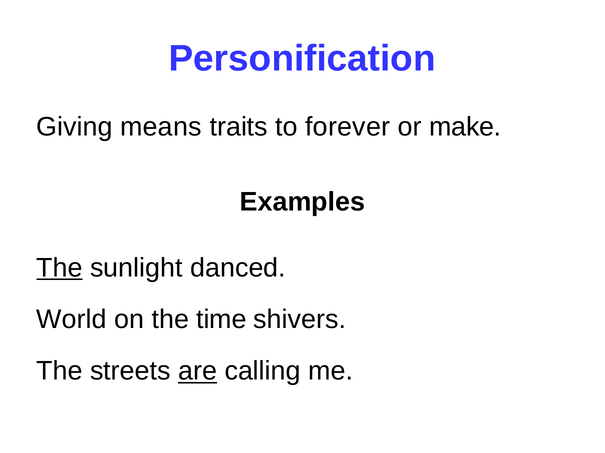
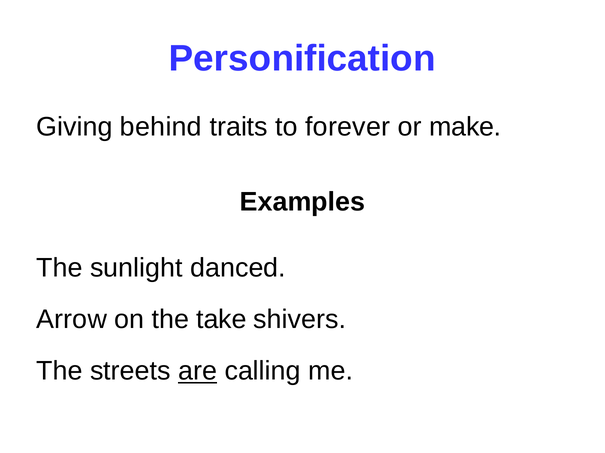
means: means -> behind
The at (59, 268) underline: present -> none
World: World -> Arrow
time: time -> take
